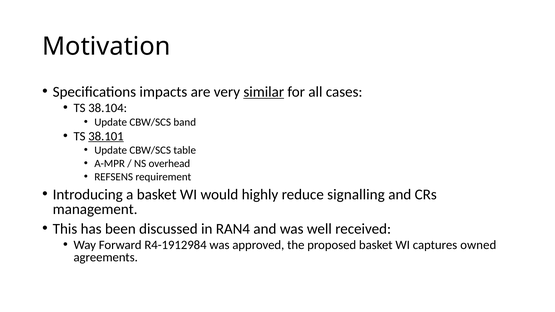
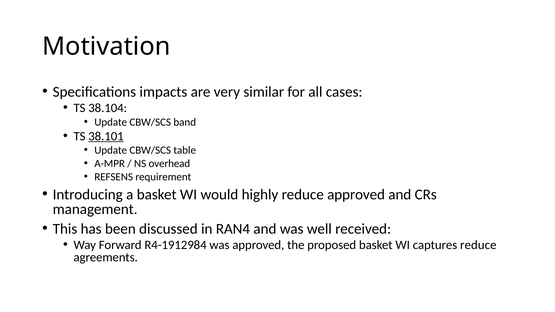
similar underline: present -> none
reduce signalling: signalling -> approved
captures owned: owned -> reduce
